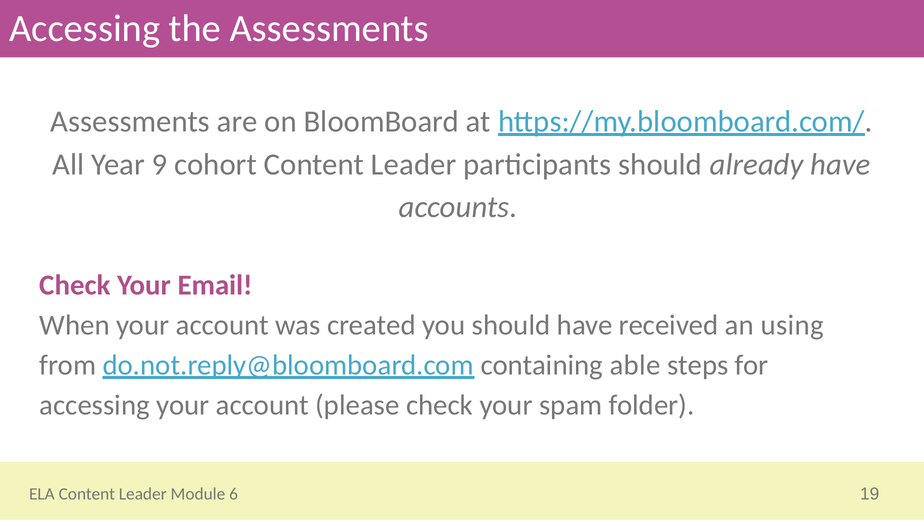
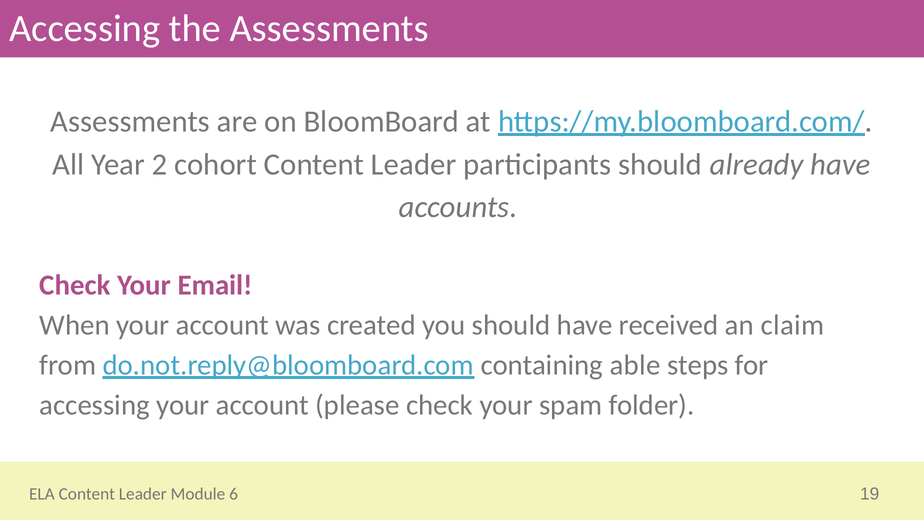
9: 9 -> 2
using: using -> claim
